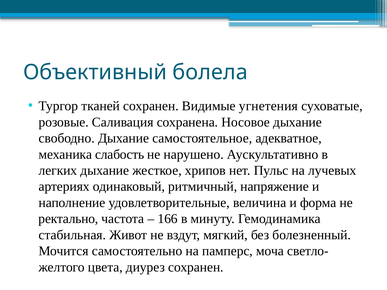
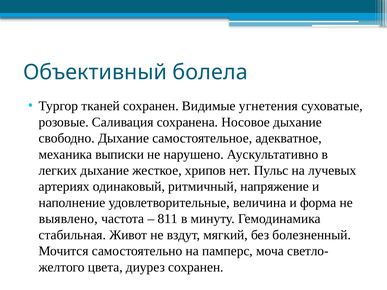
слабость: слабость -> выписки
ректально: ректально -> выявлено
166: 166 -> 811
